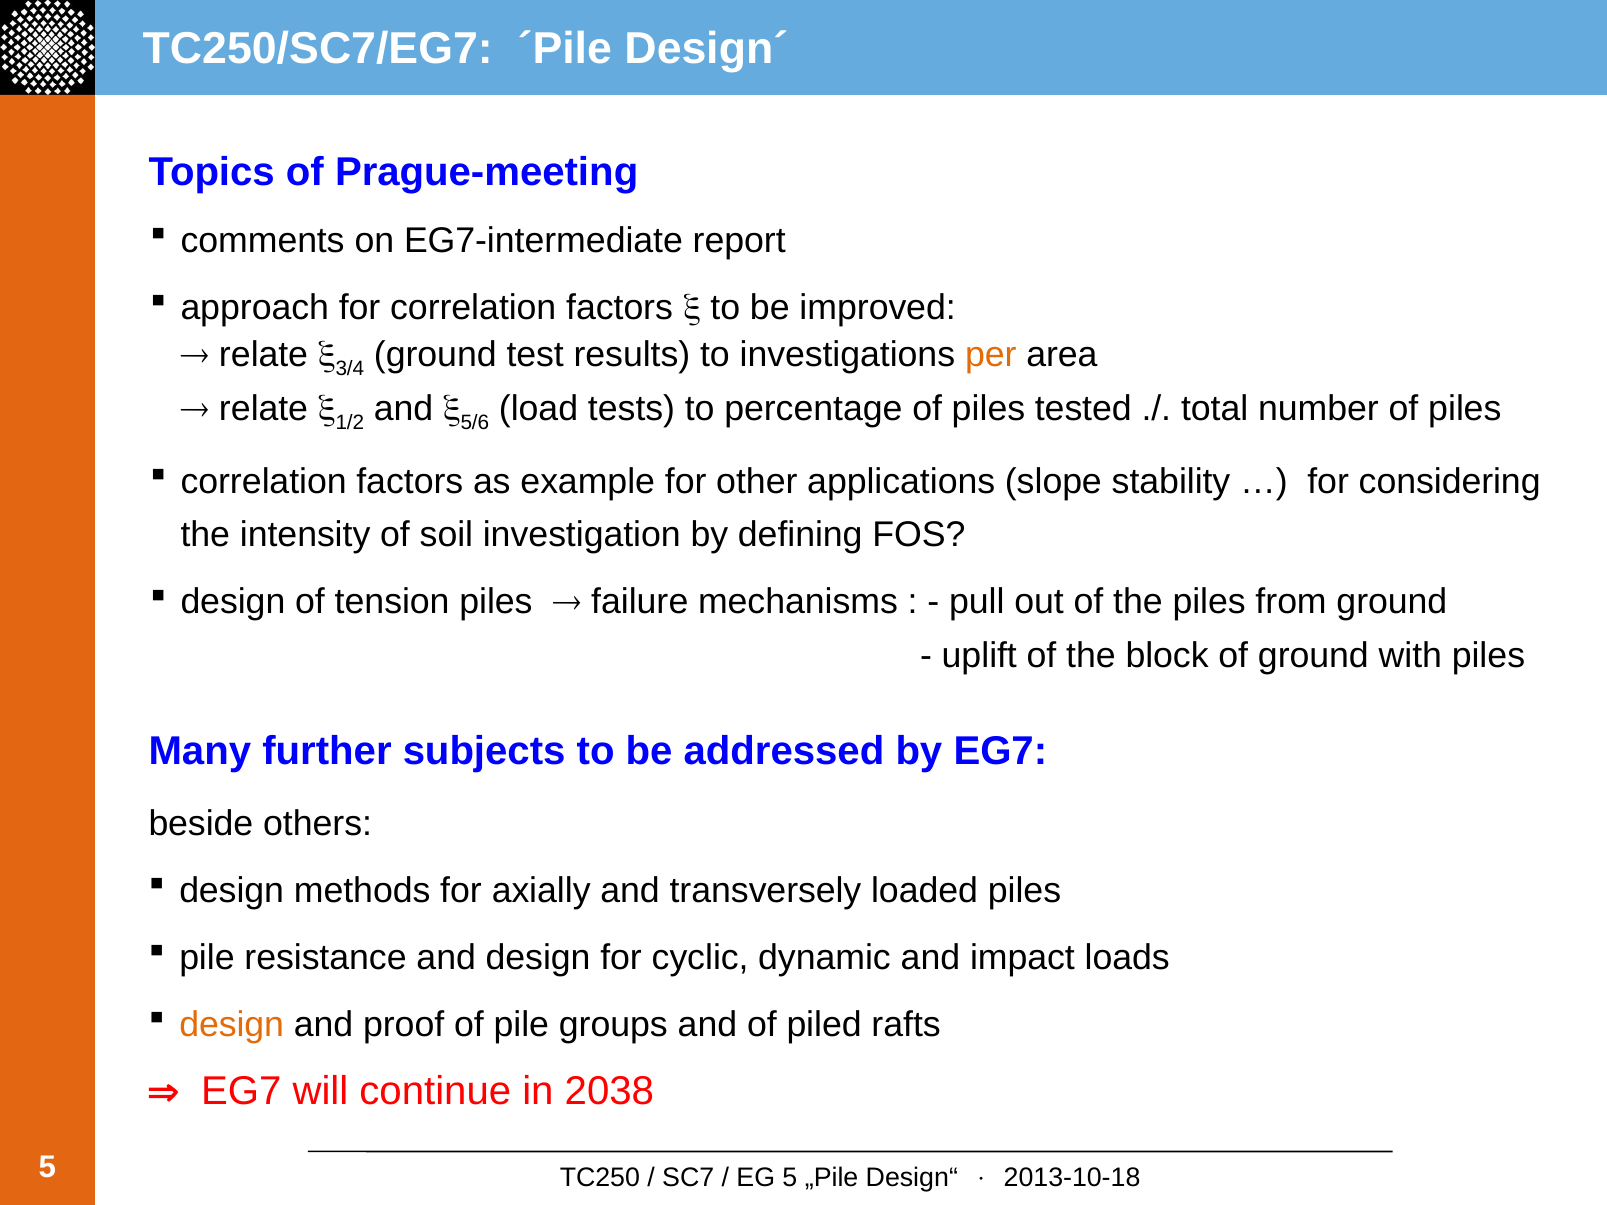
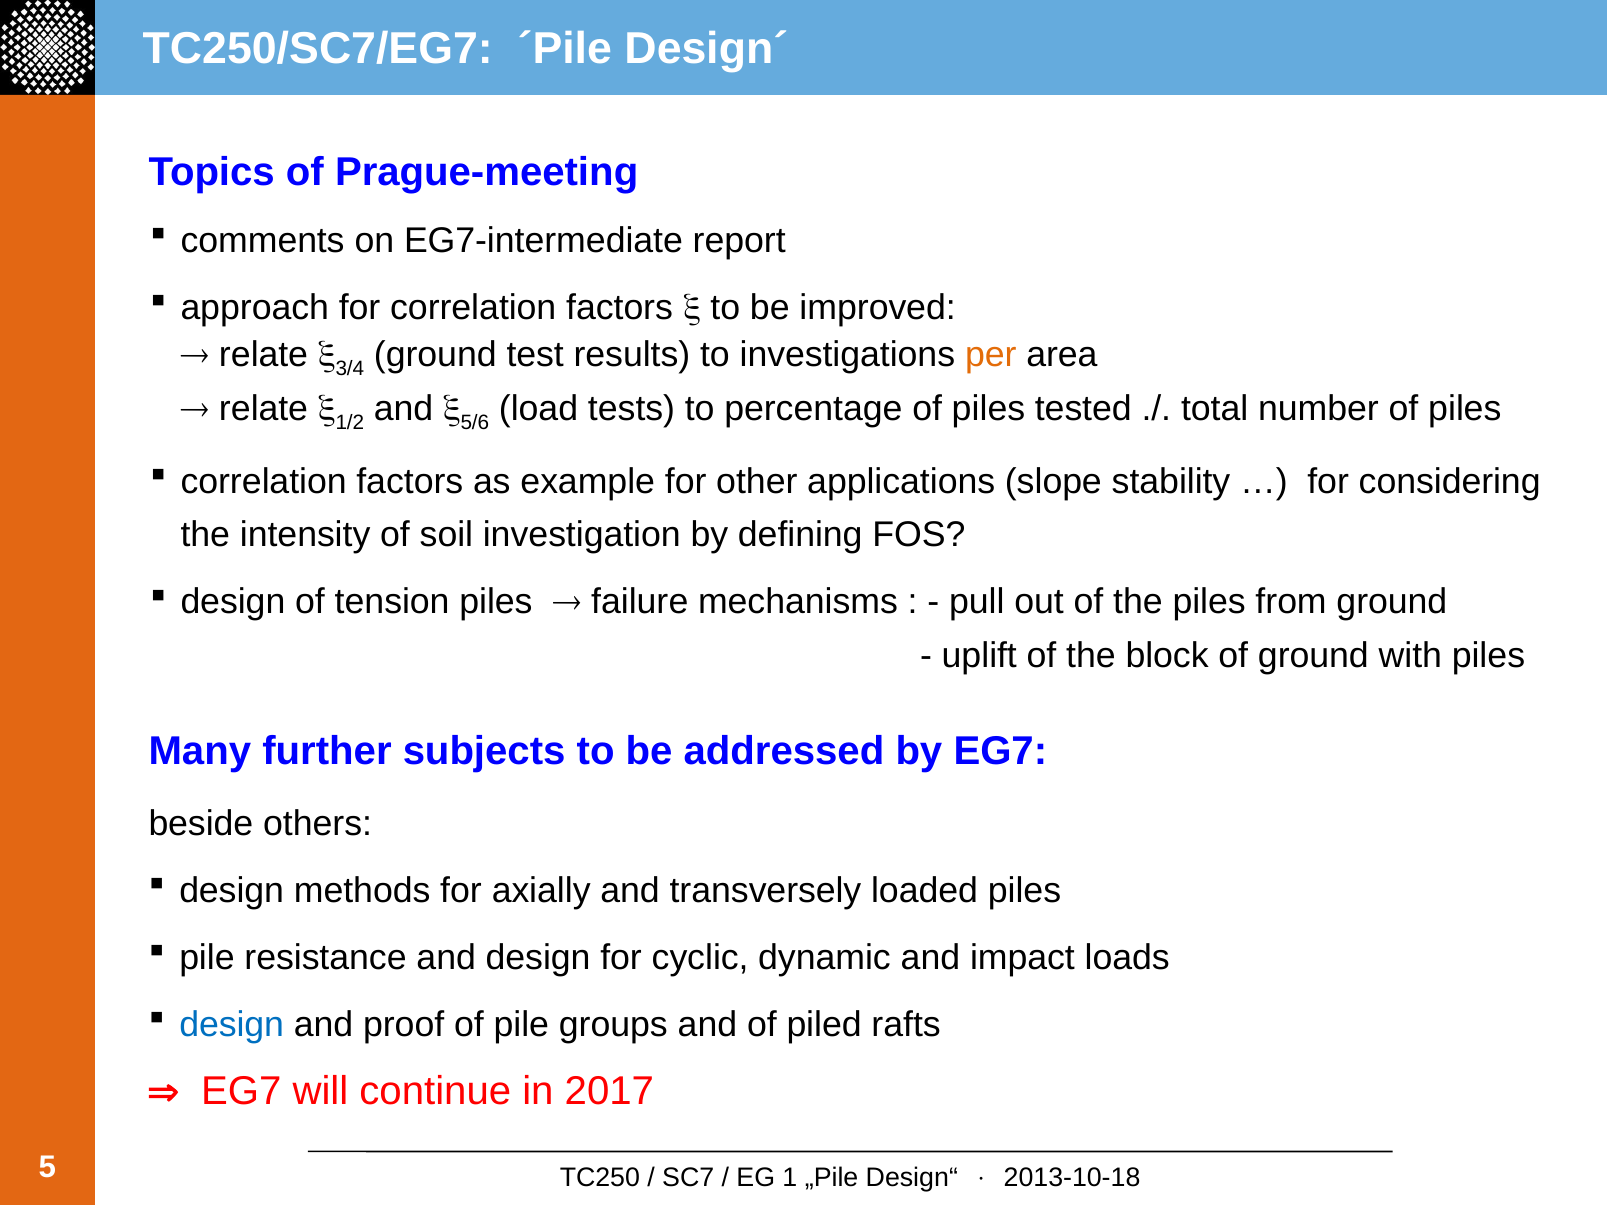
design at (232, 1025) colour: orange -> blue
2038: 2038 -> 2017
EG 5: 5 -> 1
